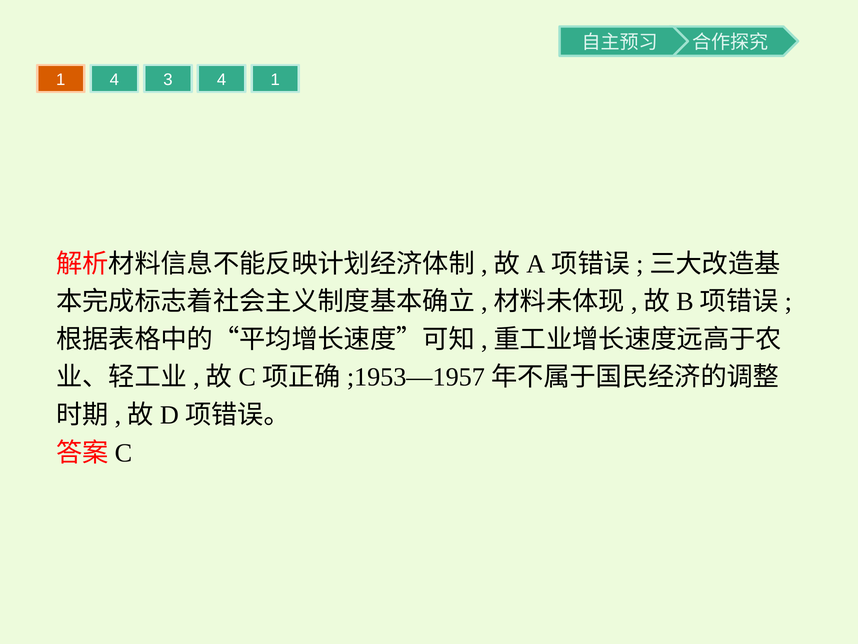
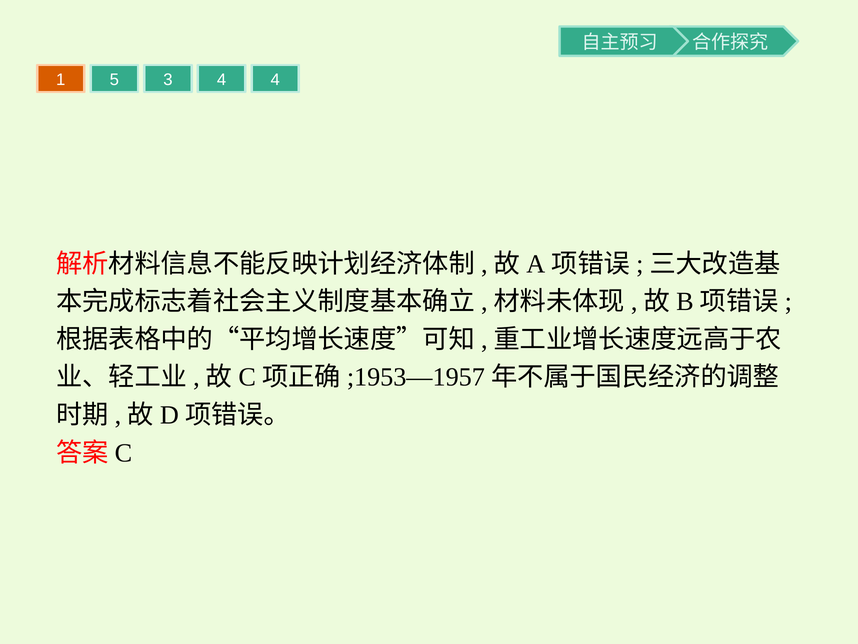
1 4: 4 -> 5
4 1: 1 -> 4
